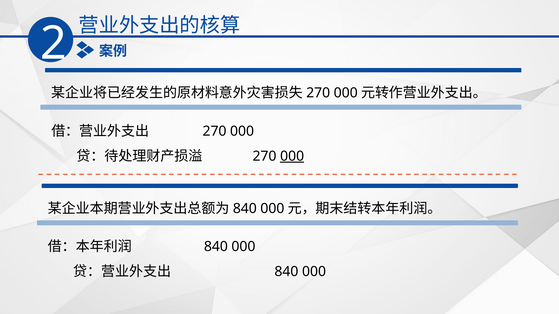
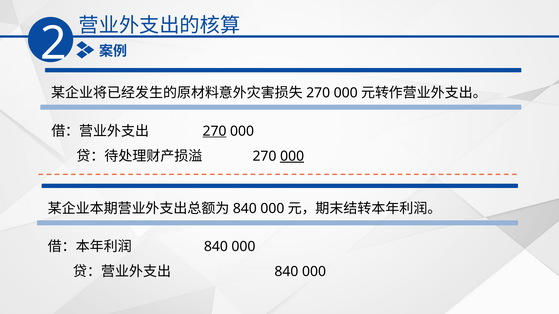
270 at (215, 131) underline: none -> present
